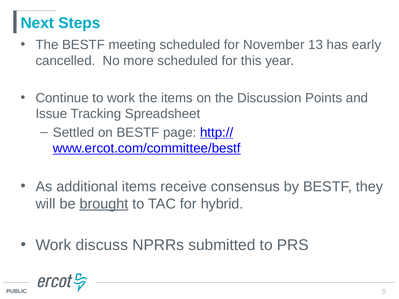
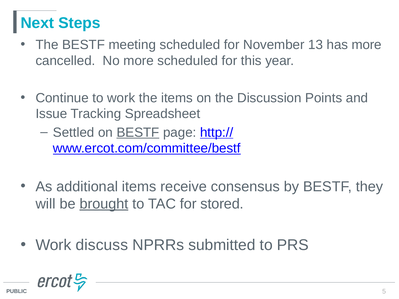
has early: early -> more
BESTF at (138, 133) underline: none -> present
hybrid: hybrid -> stored
